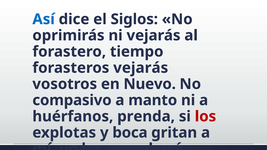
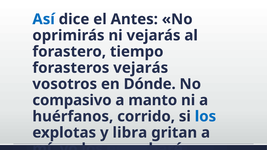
Siglos: Siglos -> Antes
Nuevo: Nuevo -> Dónde
prenda: prenda -> corrido
los at (205, 117) colour: red -> blue
boca: boca -> libra
